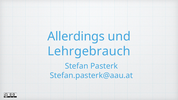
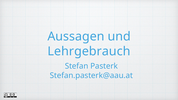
Allerdings: Allerdings -> Aussagen
